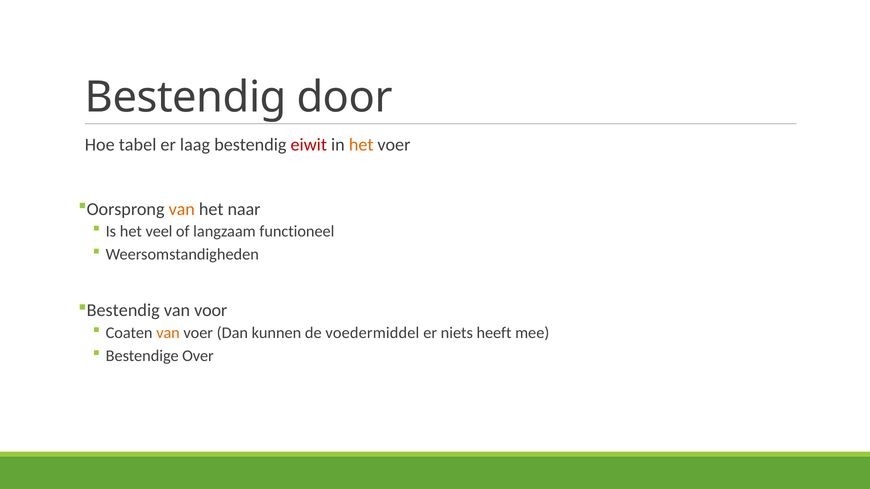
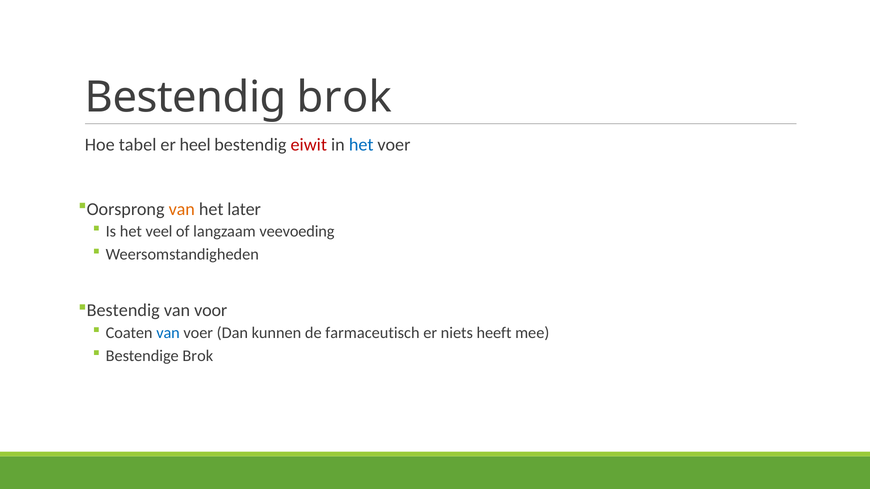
Bestendig door: door -> brok
laag: laag -> heel
het at (361, 145) colour: orange -> blue
naar: naar -> later
functioneel: functioneel -> veevoeding
van at (168, 333) colour: orange -> blue
voedermiddel: voedermiddel -> farmaceutisch
Bestendige Over: Over -> Brok
